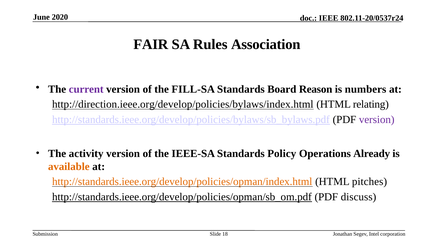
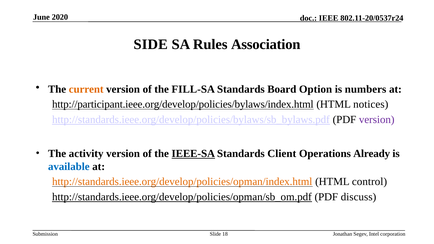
FAIR: FAIR -> SIDE
current colour: purple -> orange
Reason: Reason -> Option
http://direction.ieee.org/develop/policies/bylaws/index.html: http://direction.ieee.org/develop/policies/bylaws/index.html -> http://participant.ieee.org/develop/policies/bylaws/index.html
relating: relating -> notices
IEEE-SA underline: none -> present
Policy: Policy -> Client
available colour: orange -> blue
pitches: pitches -> control
